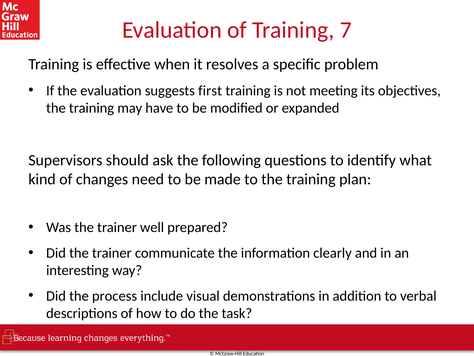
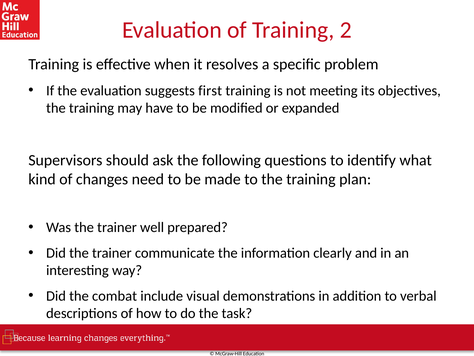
7: 7 -> 2
process: process -> combat
